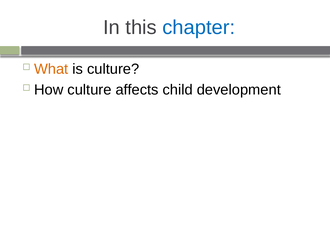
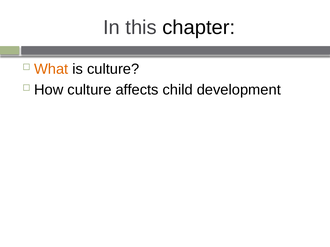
chapter colour: blue -> black
